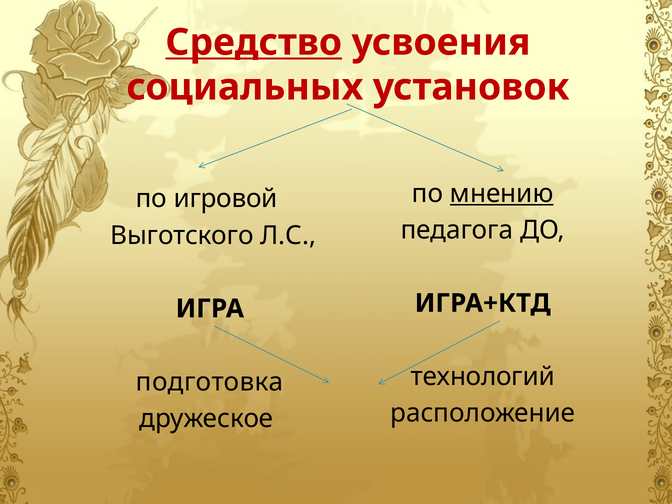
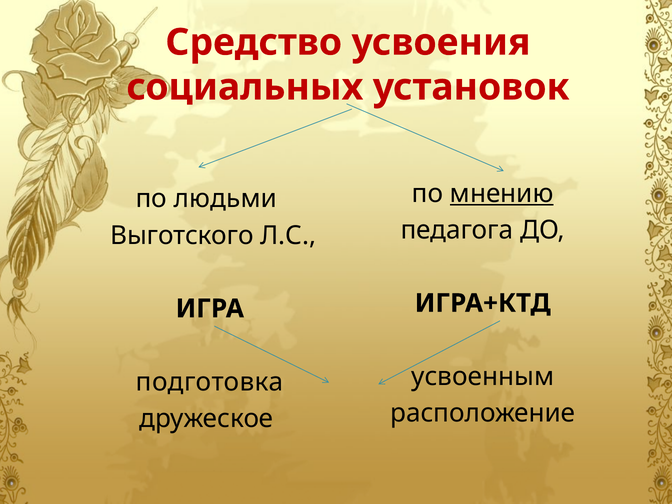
Средство underline: present -> none
игровой: игровой -> людьми
технологий: технологий -> усвоенным
